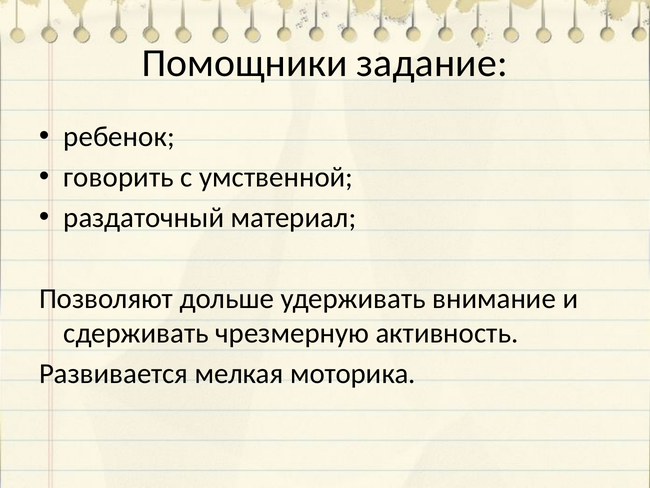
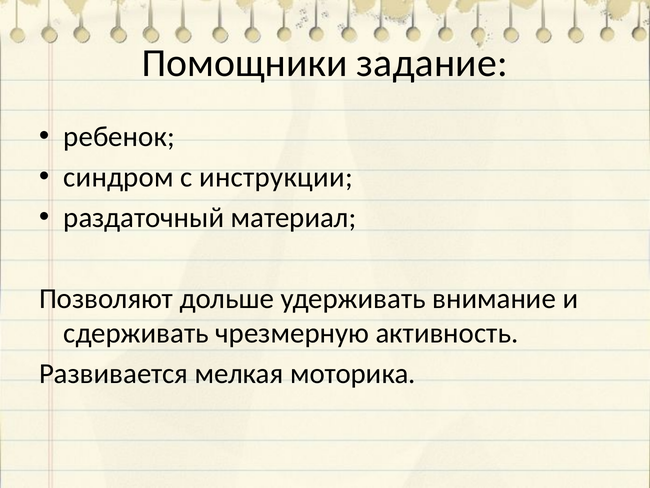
говорить: говорить -> синдром
умственной: умственной -> инструкции
